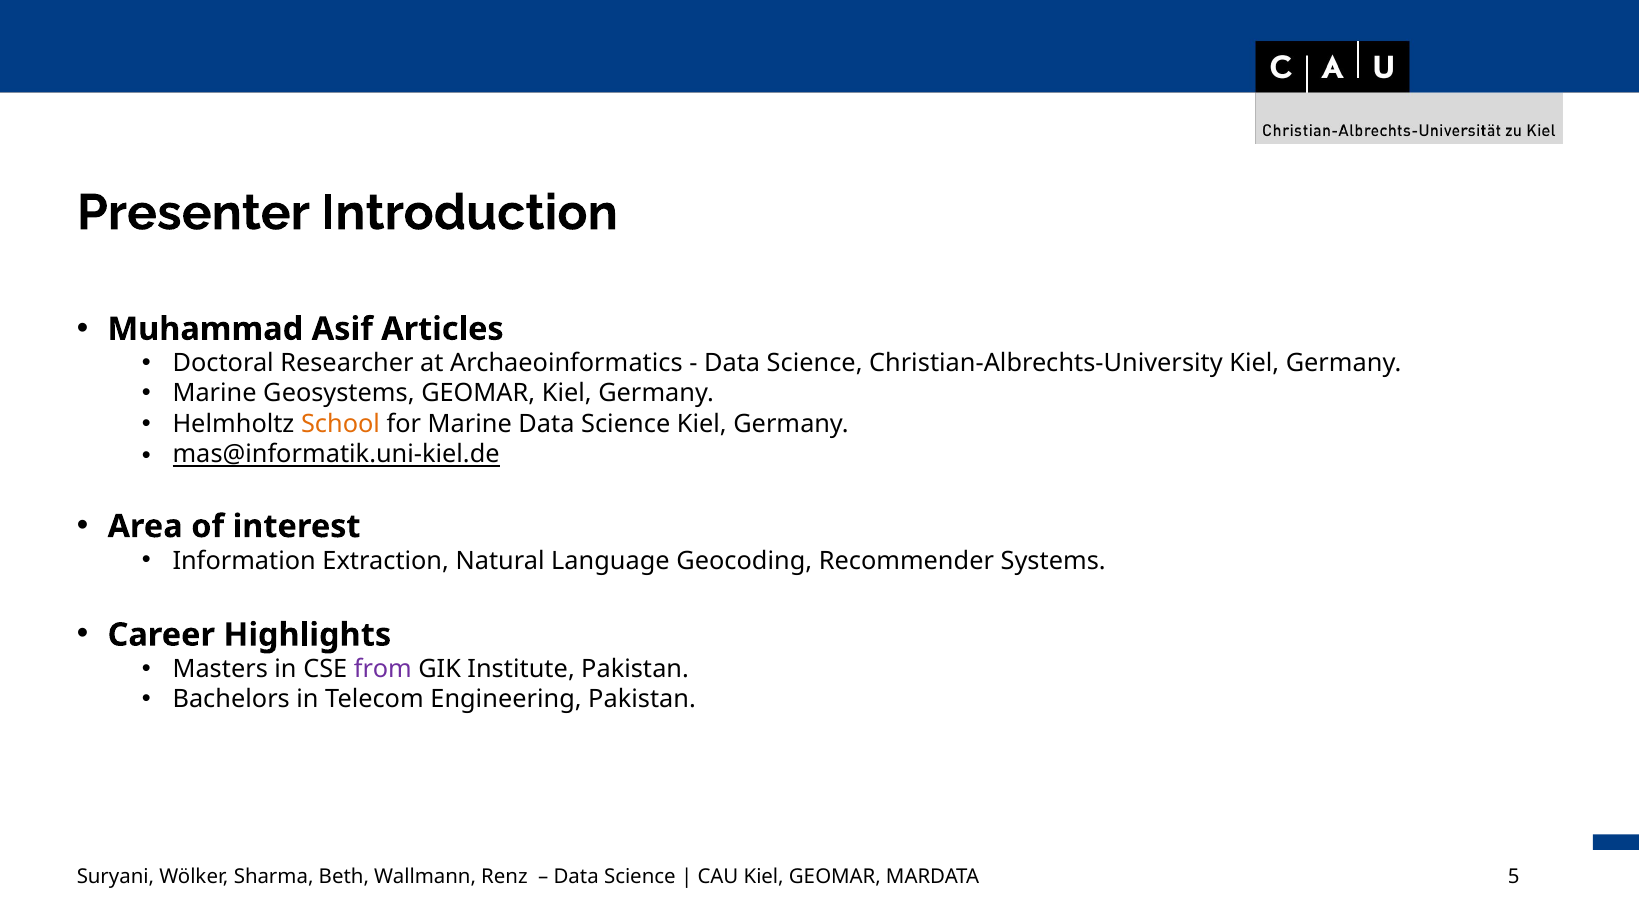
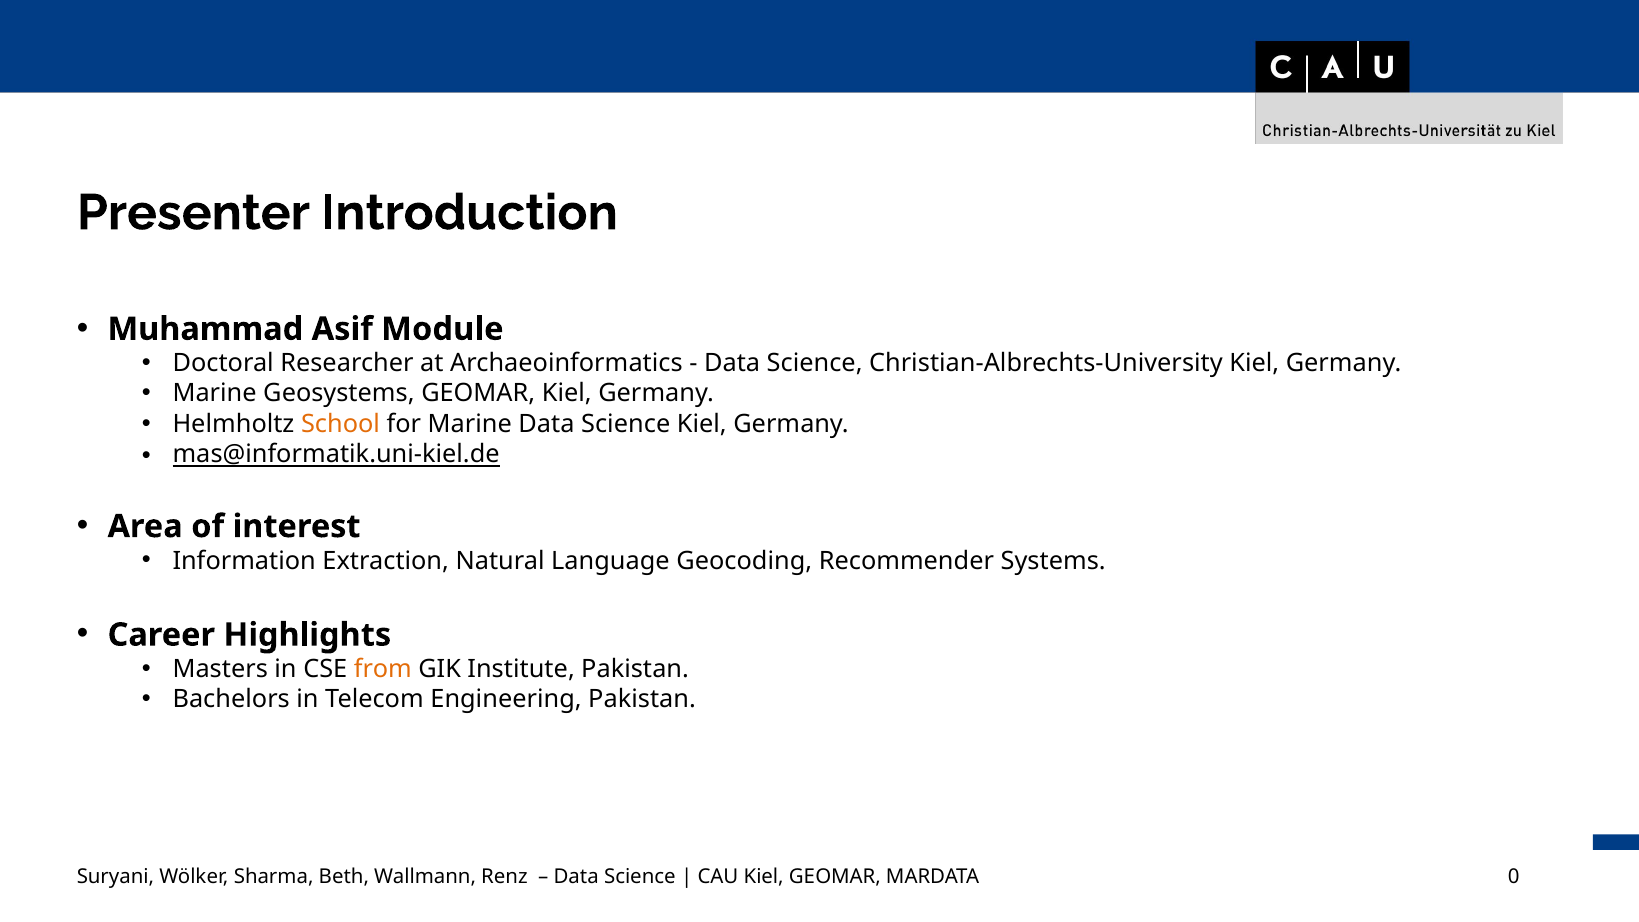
Articles: Articles -> Module
from colour: purple -> orange
5: 5 -> 0
